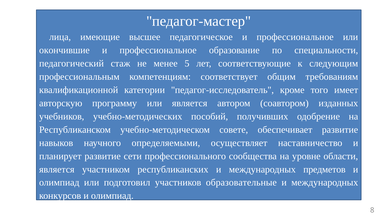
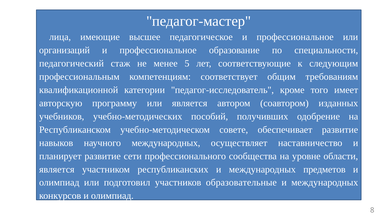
окончившие: окончившие -> организаций
научного определяемыми: определяемыми -> международных
